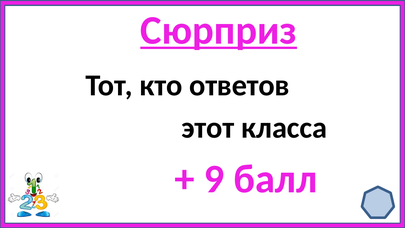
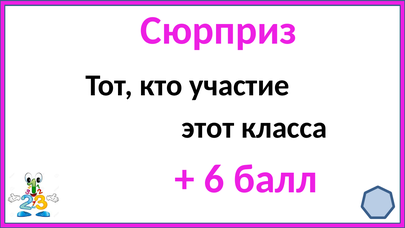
Сюрприз underline: present -> none
ответов: ответов -> участие
9: 9 -> 6
